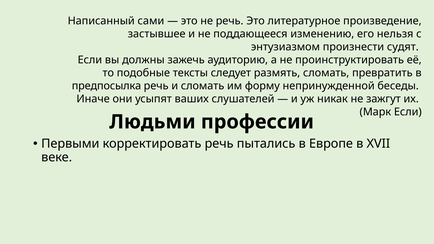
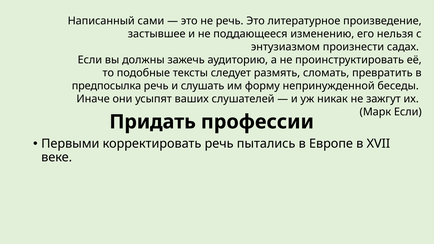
судят: судят -> садах
и сломать: сломать -> слушать
Людьми: Людьми -> Придать
